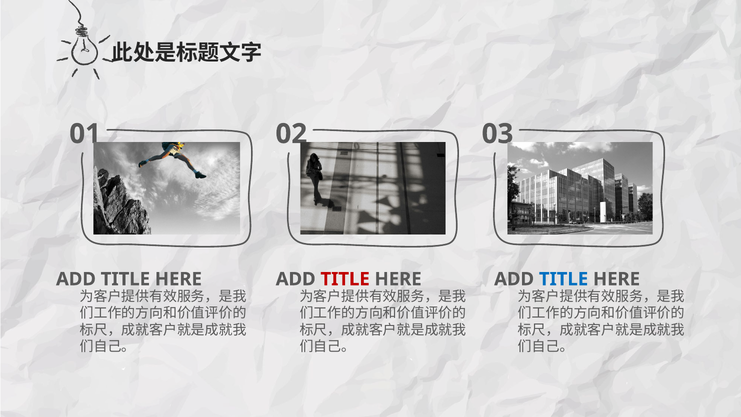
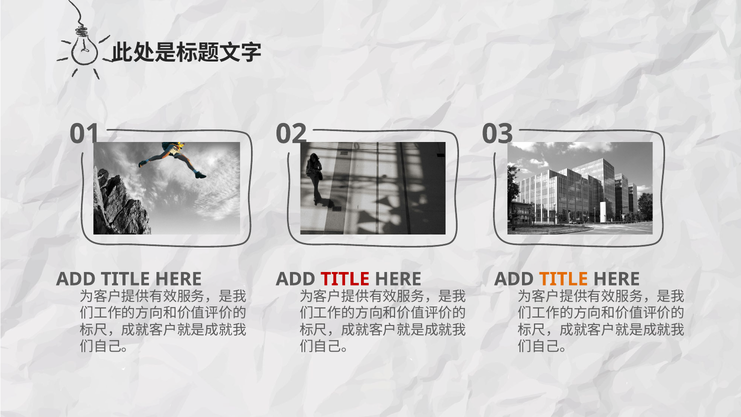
TITLE at (564, 279) colour: blue -> orange
